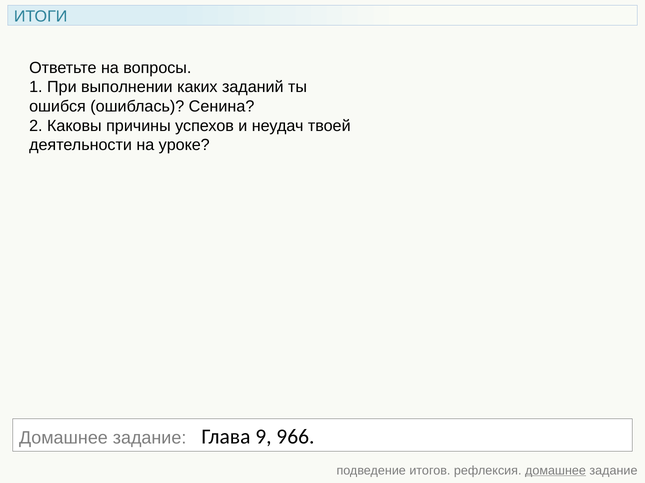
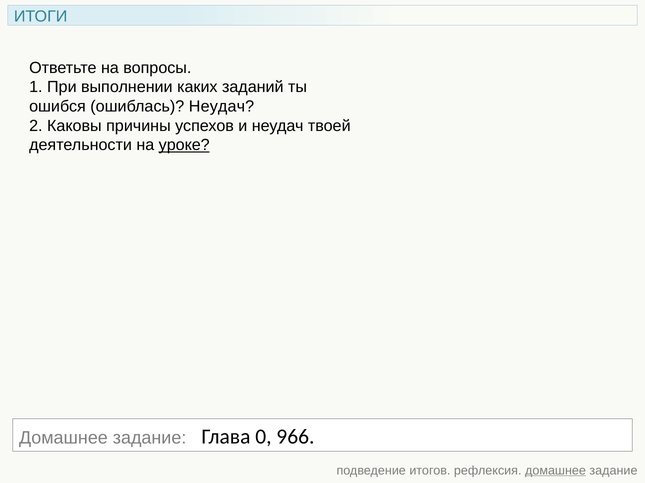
ошиблась Сенина: Сенина -> Неудач
уроке underline: none -> present
9: 9 -> 0
